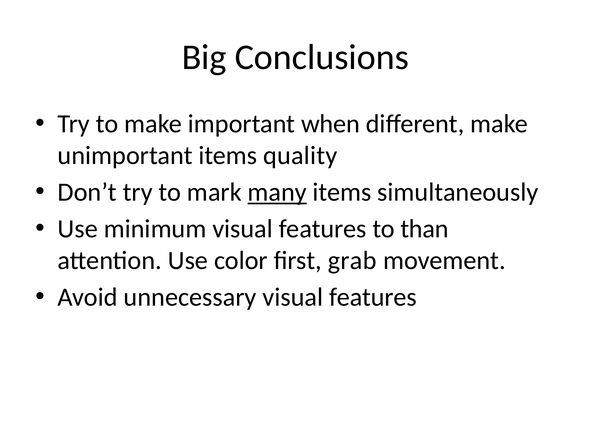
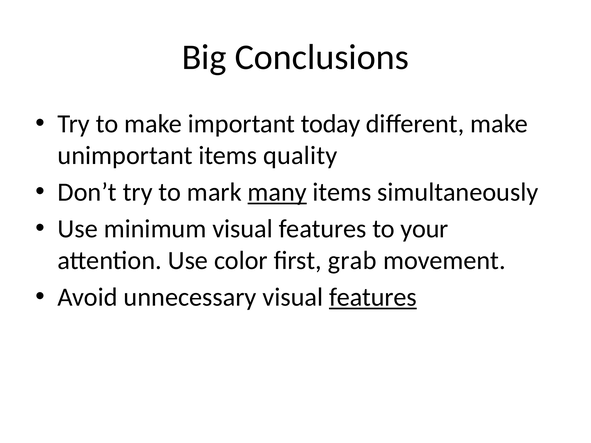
when: when -> today
than: than -> your
features at (373, 297) underline: none -> present
